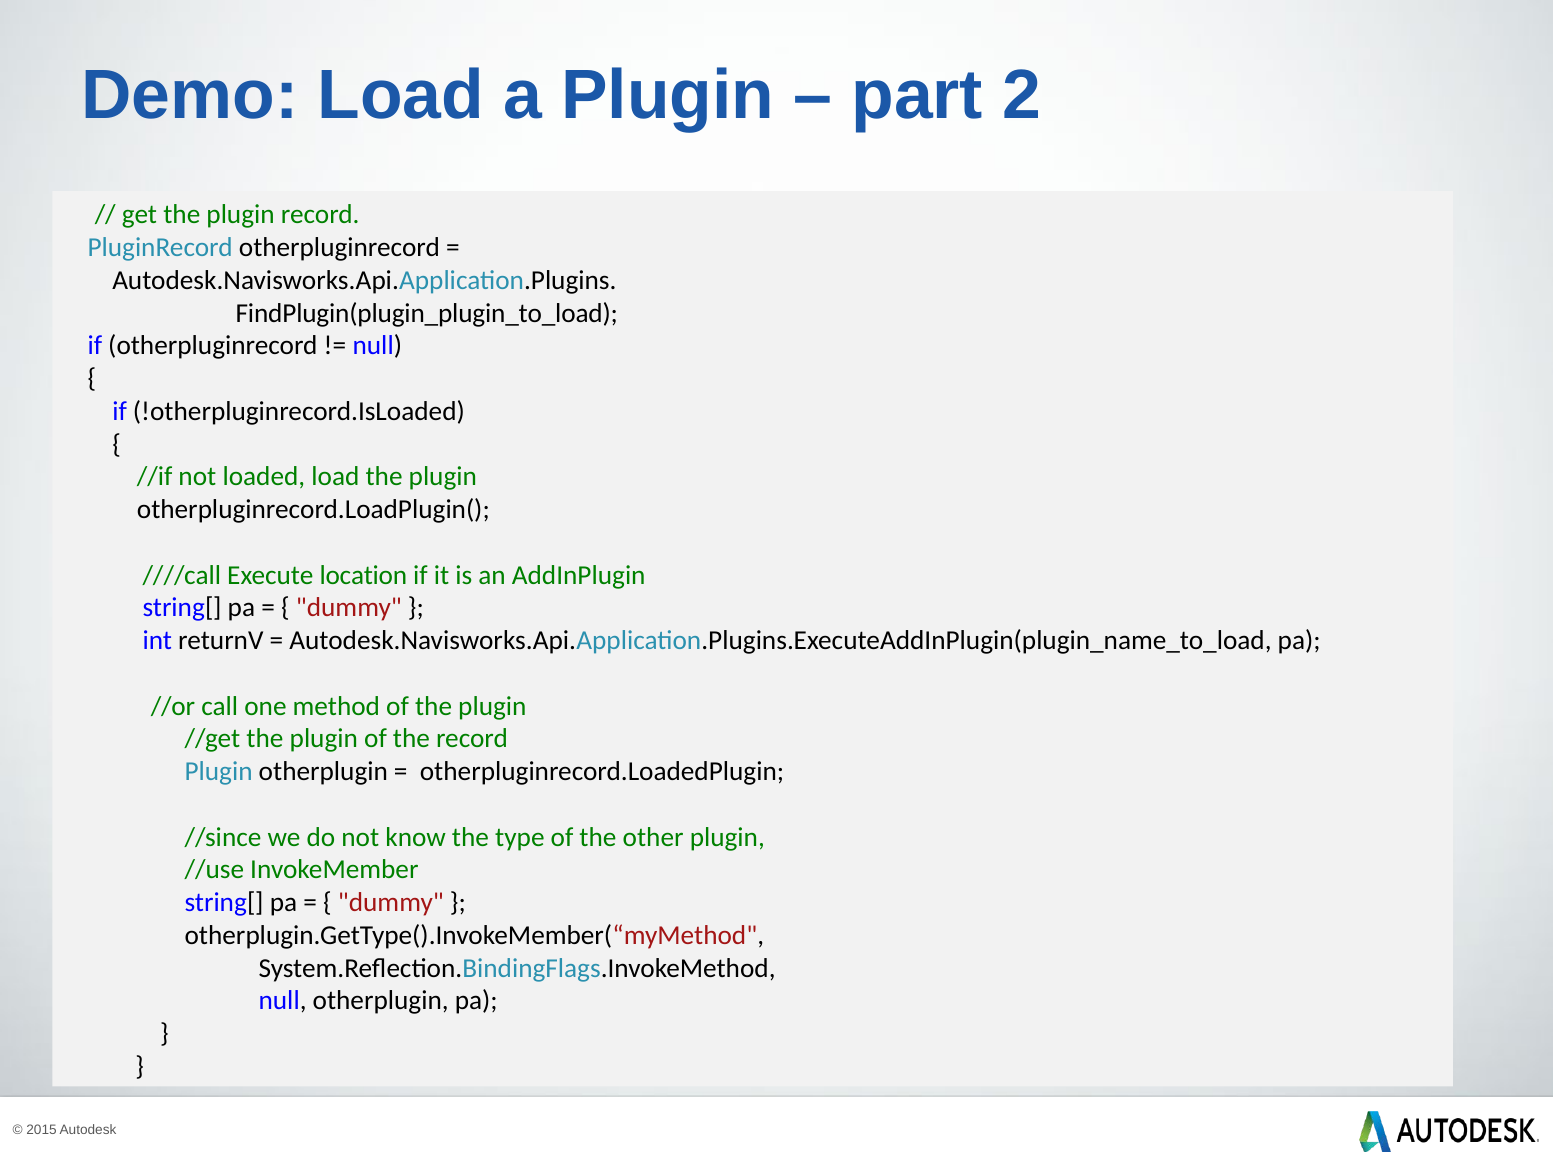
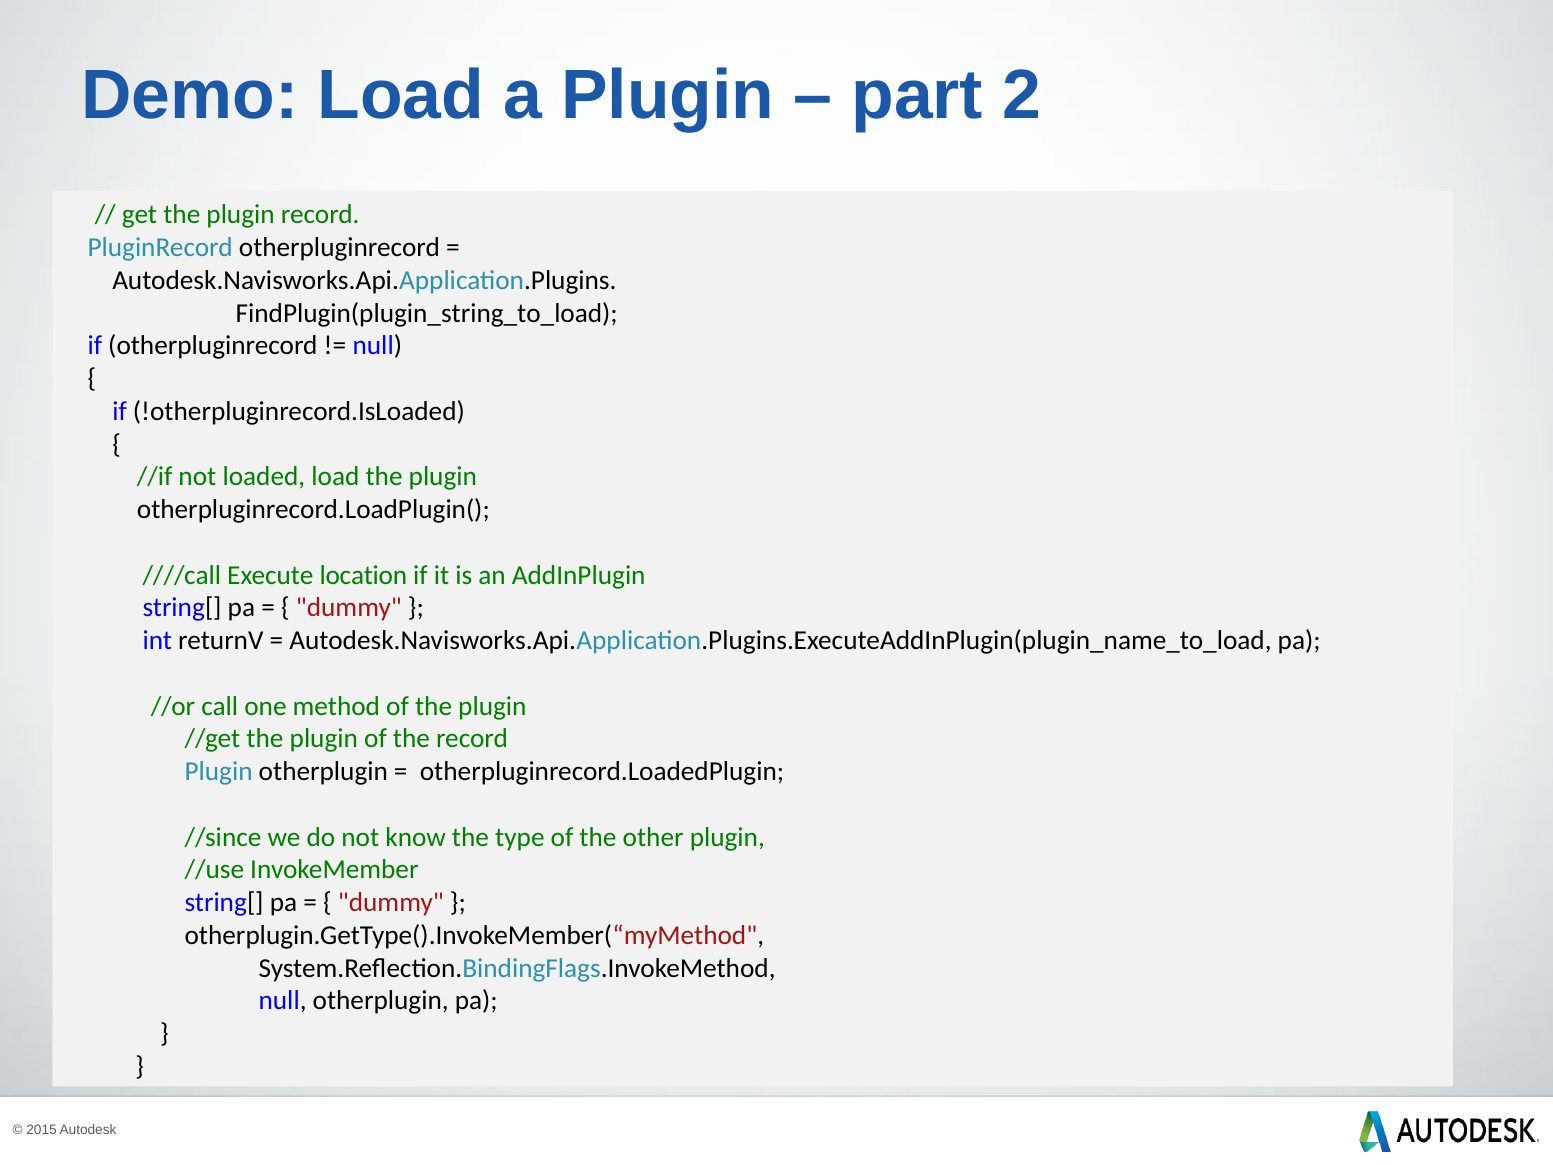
FindPlugin(plugin_plugin_to_load: FindPlugin(plugin_plugin_to_load -> FindPlugin(plugin_string_to_load
